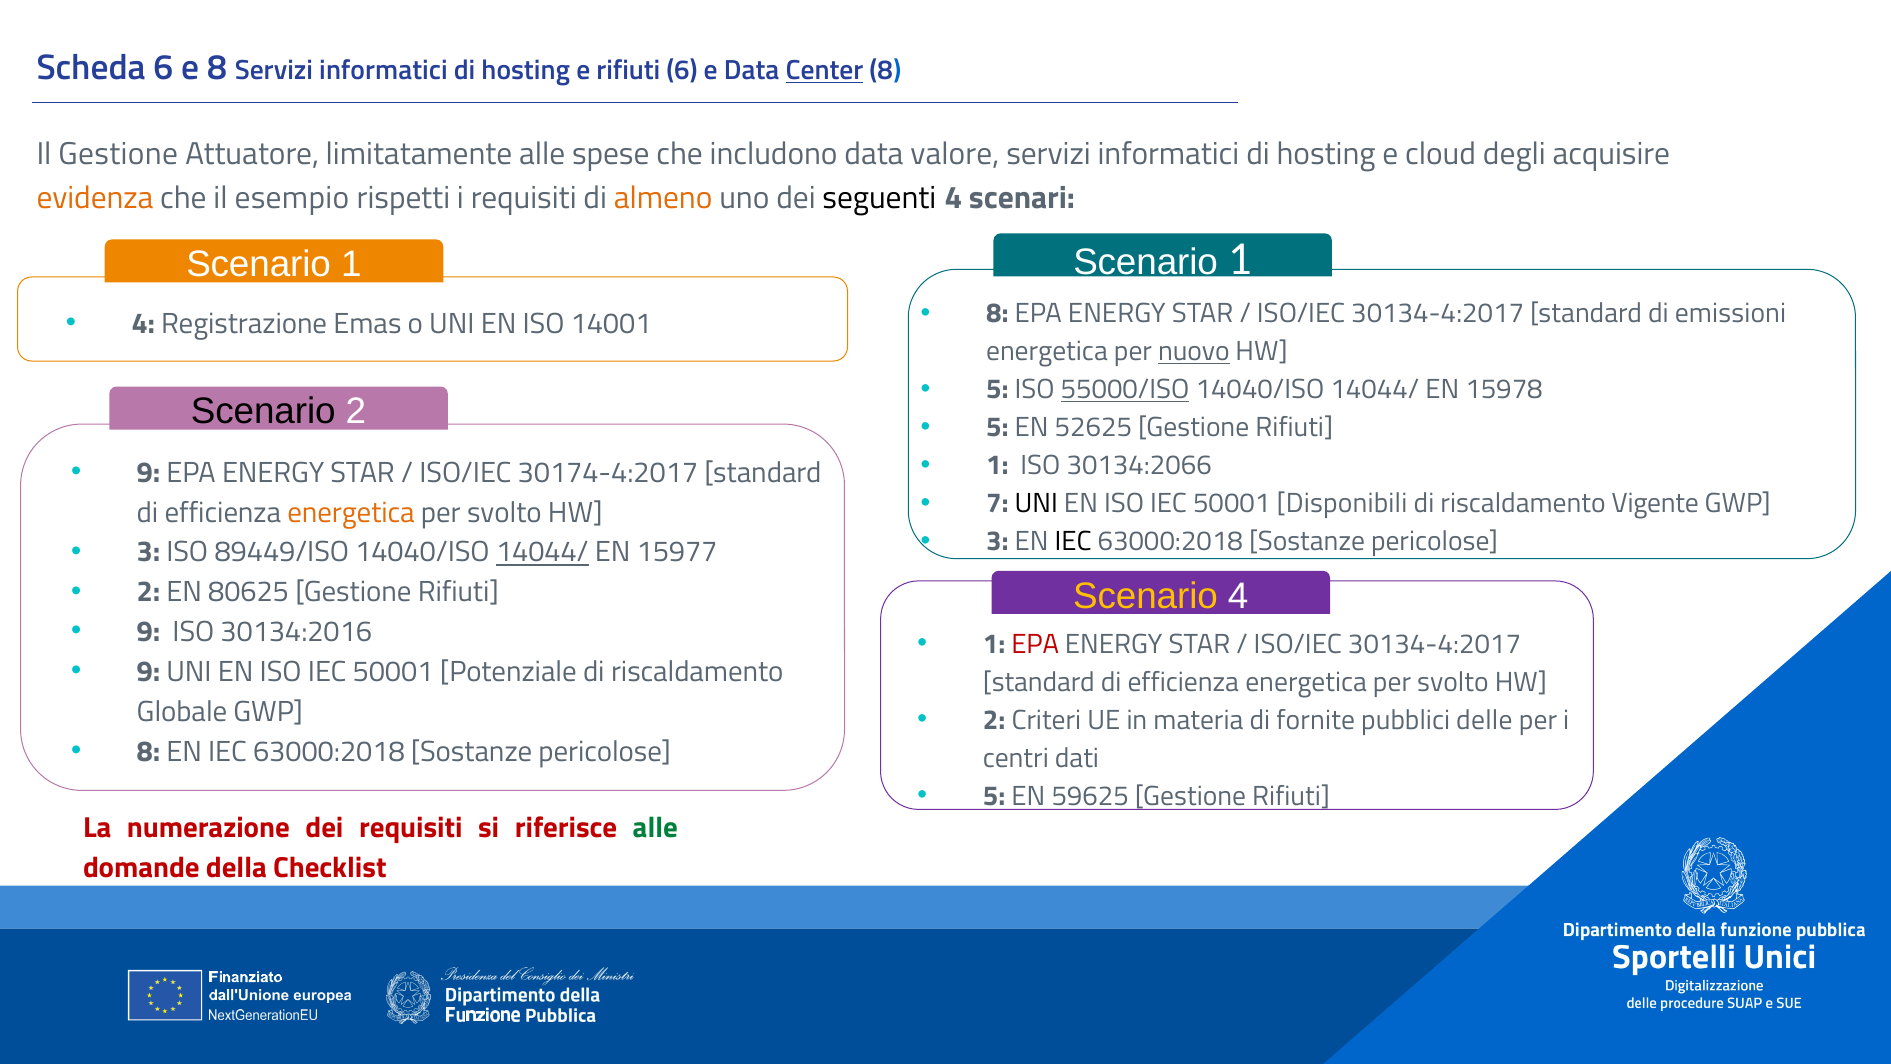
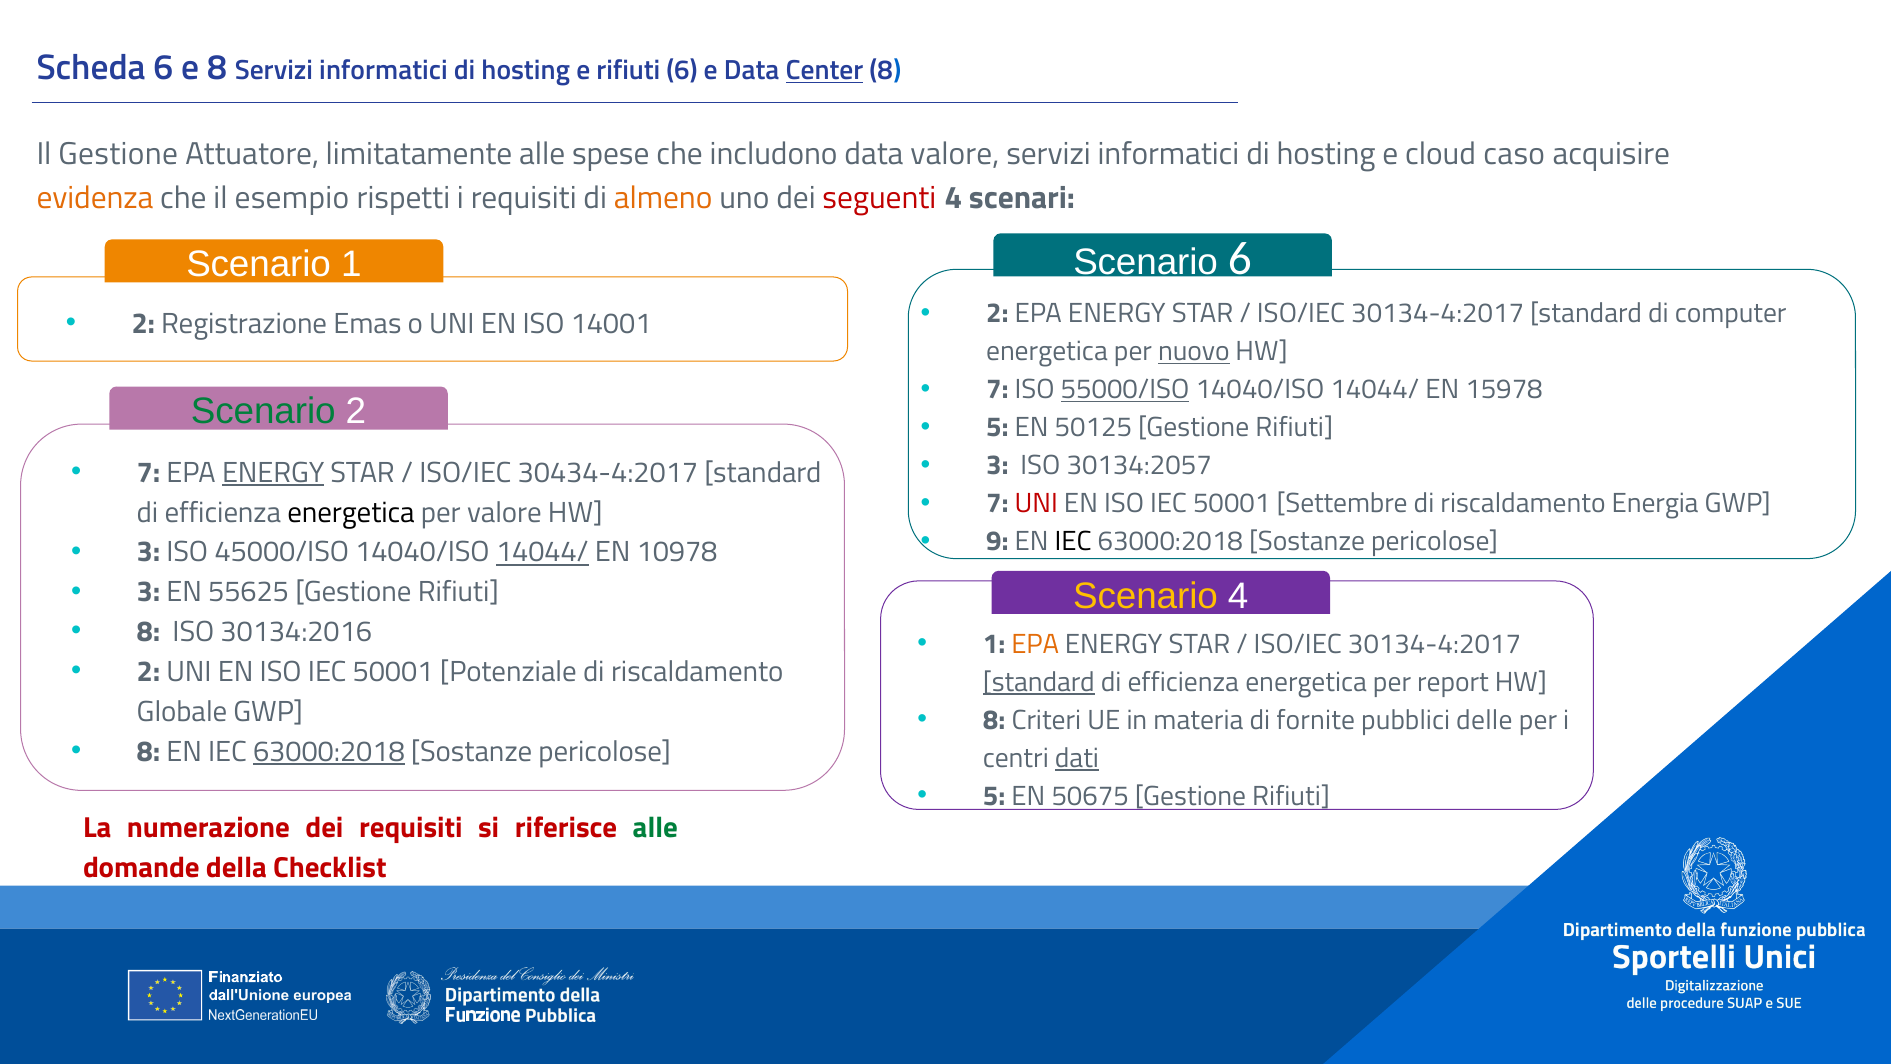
degli: degli -> caso
seguenti colour: black -> red
1 at (1240, 259): 1 -> 6
8 at (997, 313): 8 -> 2
emissioni: emissioni -> computer
4 at (143, 324): 4 -> 2
5 at (997, 390): 5 -> 7
Scenario at (263, 411) colour: black -> green
52625: 52625 -> 50125
1 at (997, 466): 1 -> 3
30134:2066: 30134:2066 -> 30134:2057
9 at (149, 473): 9 -> 7
ENERGY at (273, 473) underline: none -> present
30174-4:2017: 30174-4:2017 -> 30434-4:2017
UNI at (1036, 504) colour: black -> red
Disponibili: Disponibili -> Settembre
Vigente: Vigente -> Energia
energetica at (351, 512) colour: orange -> black
svolto at (504, 512): svolto -> valore
3 at (997, 542): 3 -> 9
89449/ISO: 89449/ISO -> 45000/ISO
15977: 15977 -> 10978
2 at (149, 592): 2 -> 3
80625: 80625 -> 55625
9 at (149, 632): 9 -> 8
EPA at (1035, 644) colour: red -> orange
9 at (149, 672): 9 -> 2
standard at (1039, 682) underline: none -> present
svolto at (1453, 682): svolto -> report
2 at (994, 720): 2 -> 8
63000:2018 at (329, 751) underline: none -> present
dati underline: none -> present
59625: 59625 -> 50675
